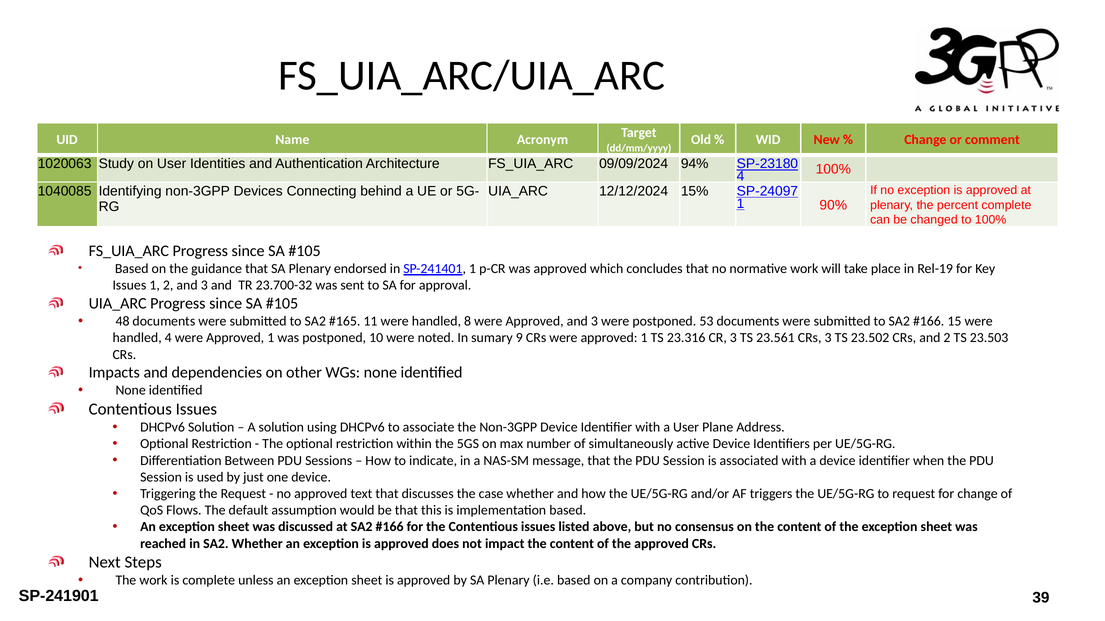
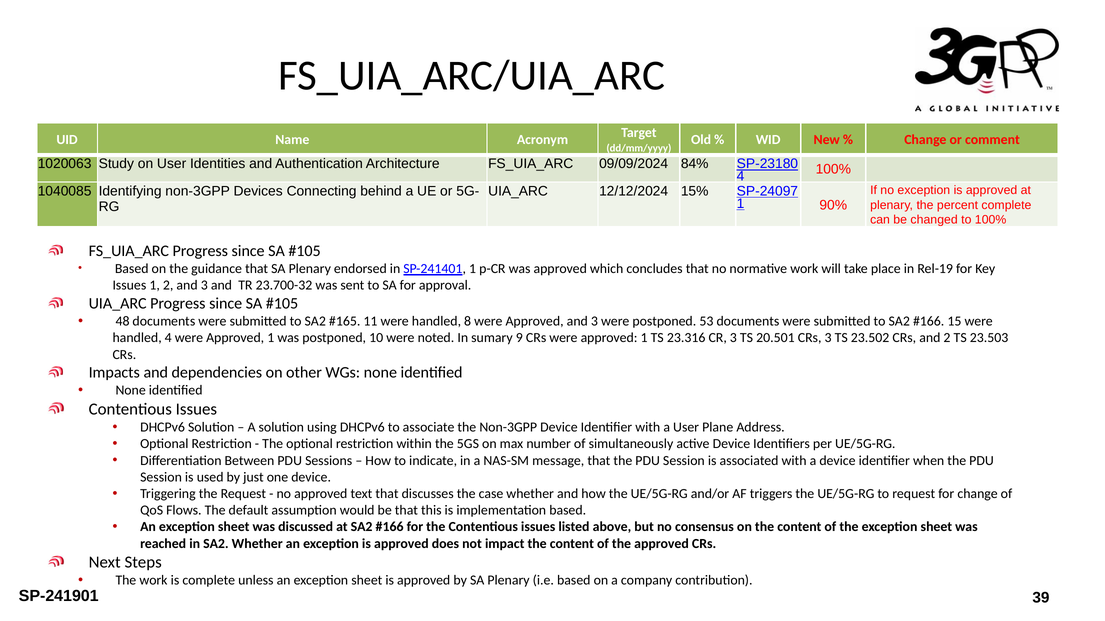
94%: 94% -> 84%
23.561: 23.561 -> 20.501
